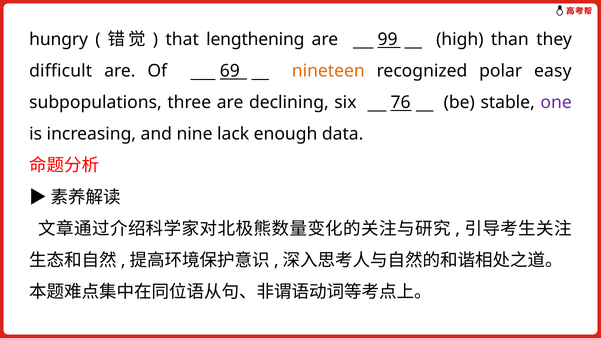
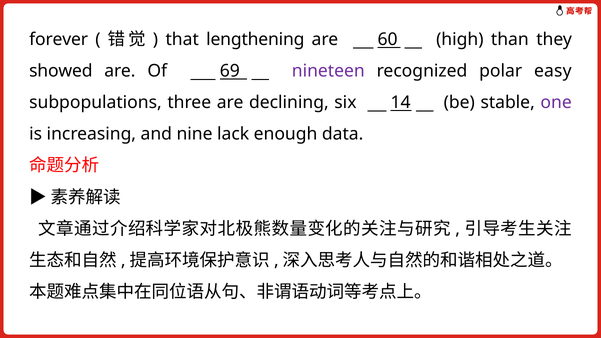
hungry: hungry -> forever
99: 99 -> 60
difficult: difficult -> showed
nineteen colour: orange -> purple
76: 76 -> 14
